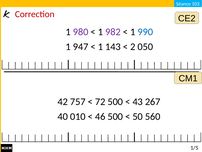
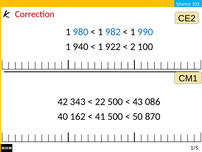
980 colour: purple -> blue
982 colour: purple -> blue
947: 947 -> 940
143: 143 -> 922
050: 050 -> 100
757: 757 -> 343
72: 72 -> 22
267: 267 -> 086
010: 010 -> 162
46: 46 -> 41
560: 560 -> 870
